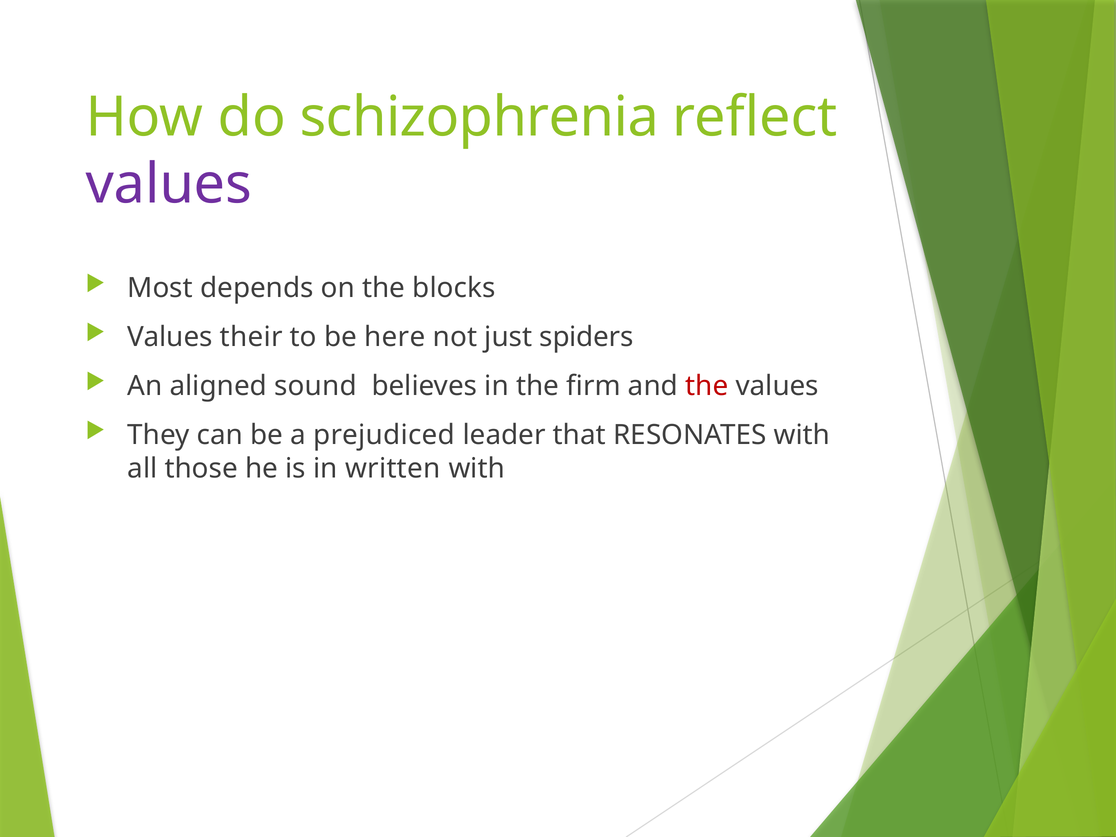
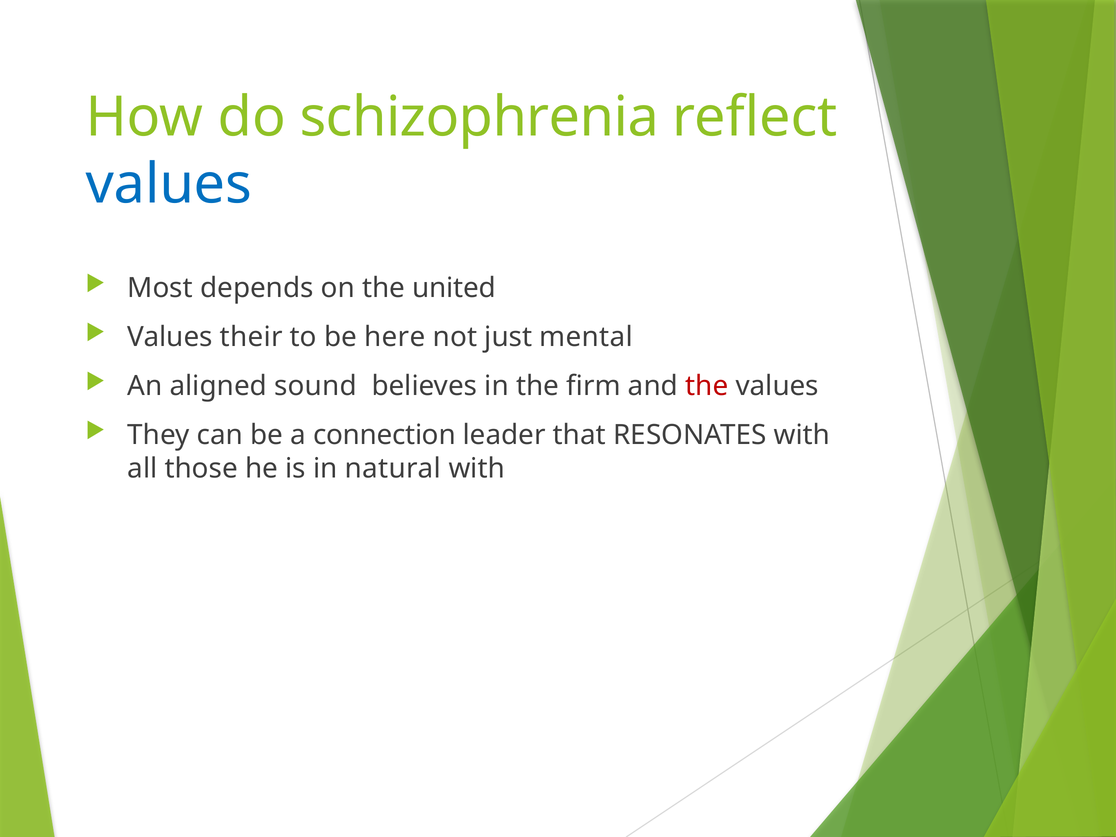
values at (169, 184) colour: purple -> blue
blocks: blocks -> united
spiders: spiders -> mental
prejudiced: prejudiced -> connection
written: written -> natural
